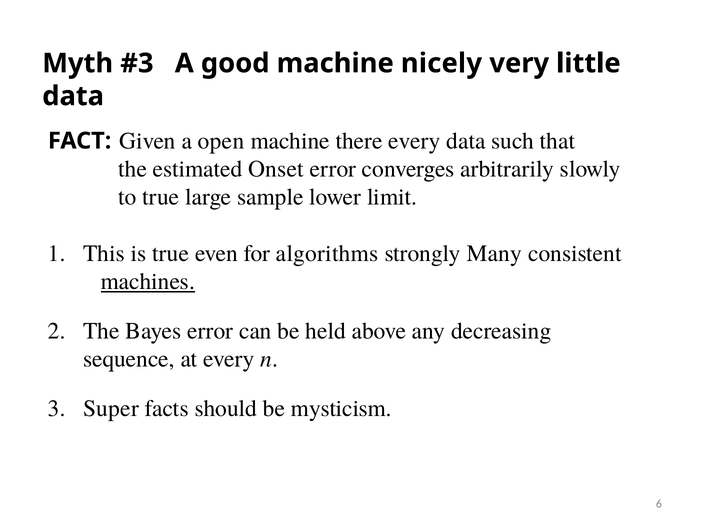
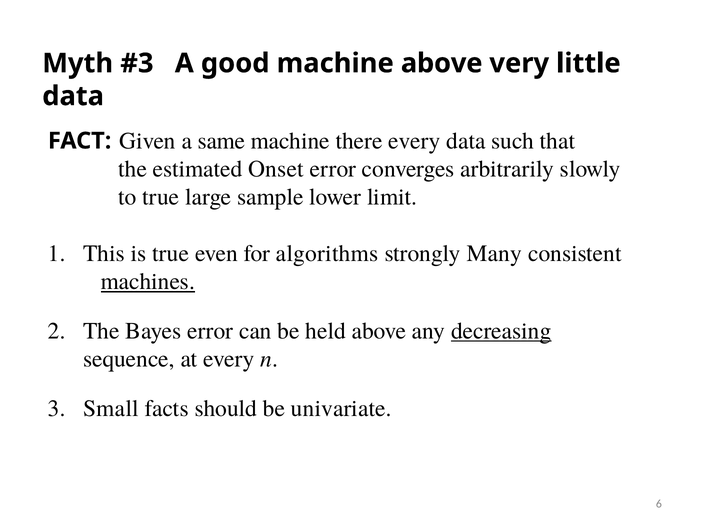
machine nicely: nicely -> above
open: open -> same
decreasing underline: none -> present
Super: Super -> Small
mysticism: mysticism -> univariate
